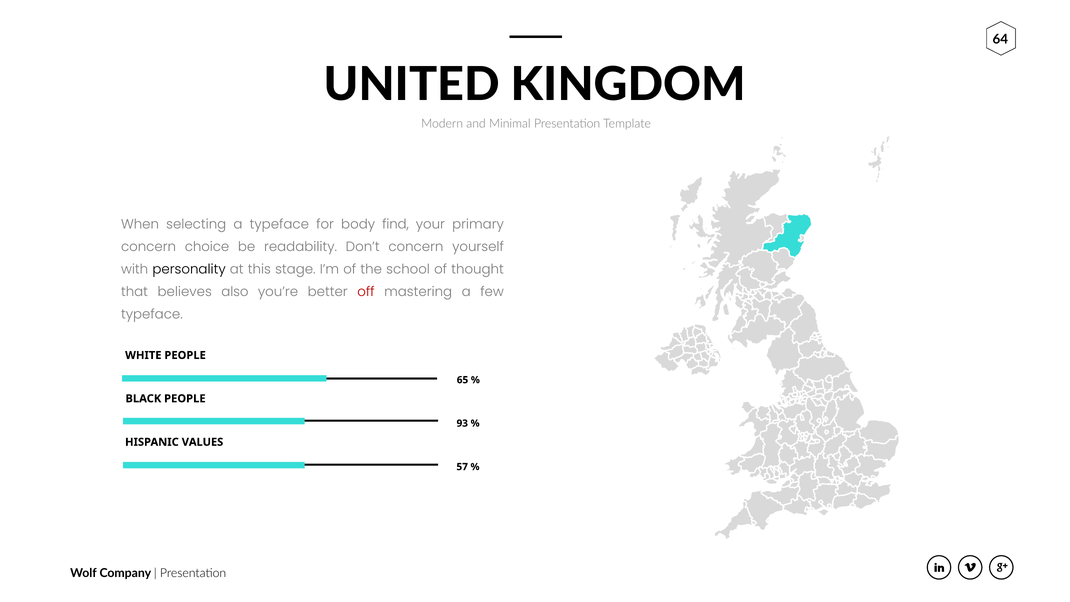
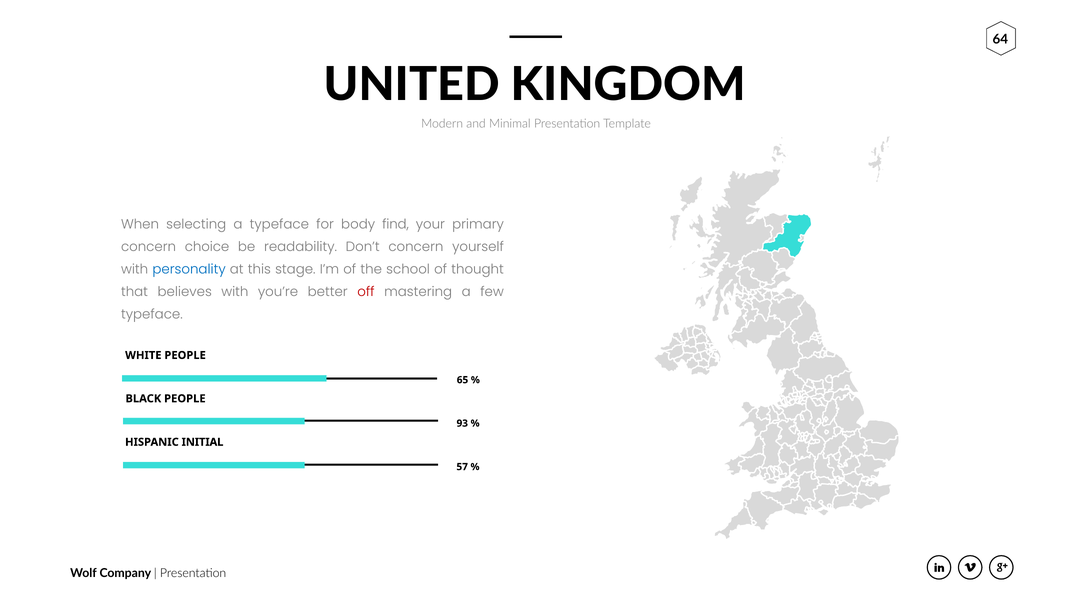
personality colour: black -> blue
believes also: also -> with
VALUES: VALUES -> INITIAL
